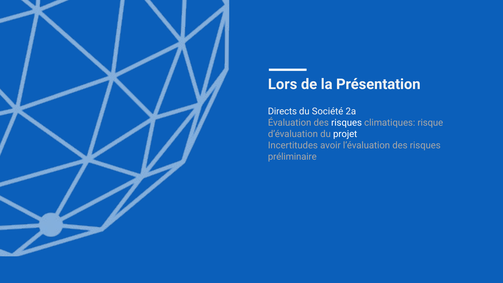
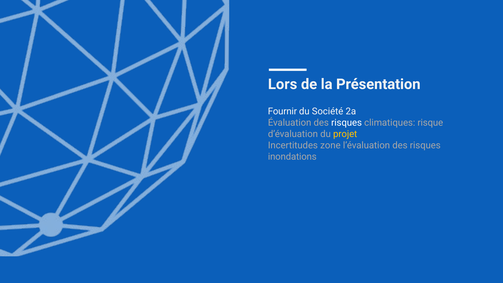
Directs: Directs -> Fournir
projet colour: white -> yellow
avoir: avoir -> zone
préliminaire: préliminaire -> inondations
